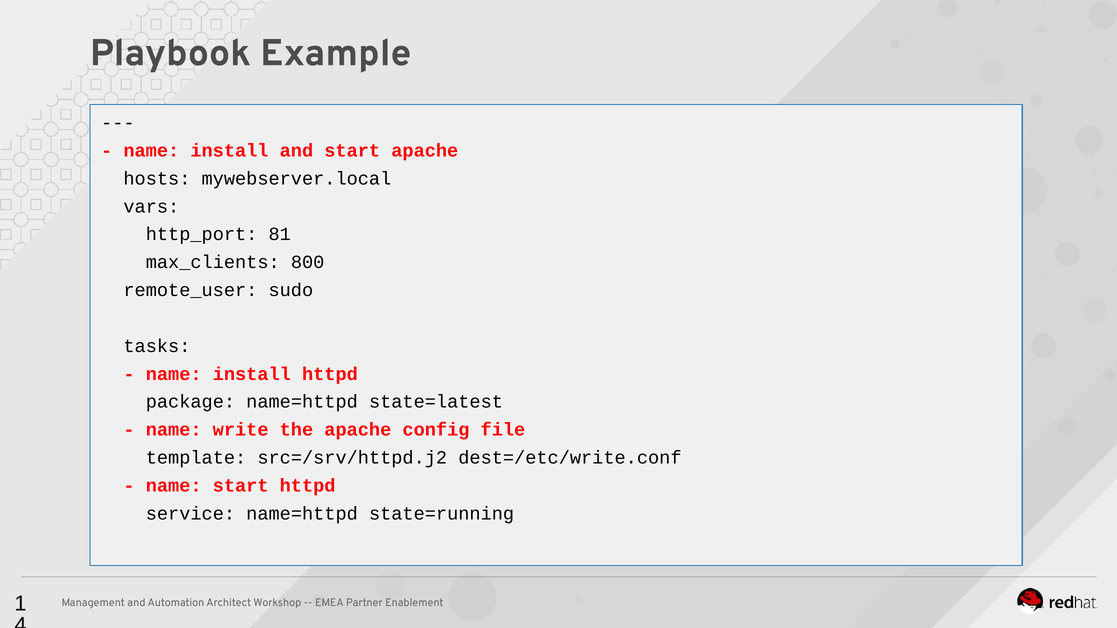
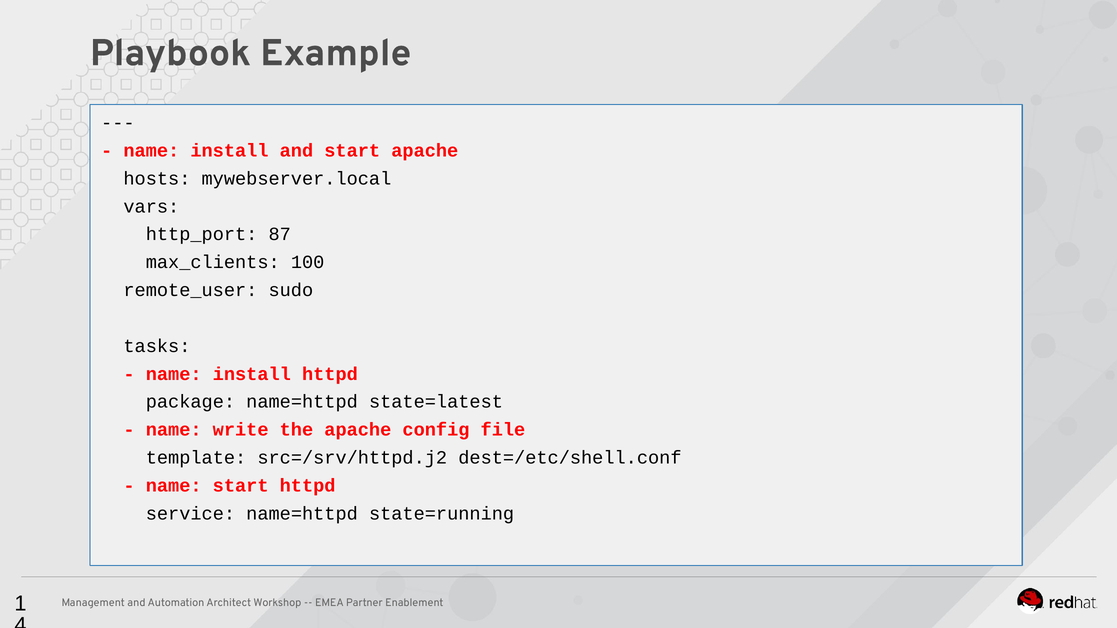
81: 81 -> 87
800: 800 -> 100
dest=/etc/write.conf: dest=/etc/write.conf -> dest=/etc/shell.conf
